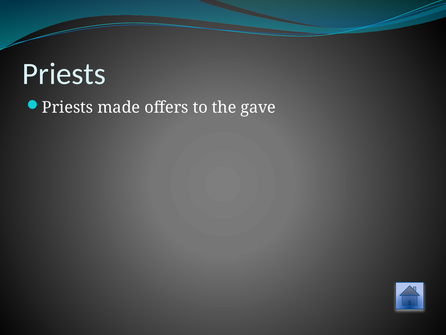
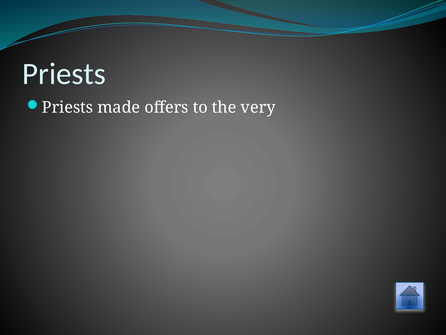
gave: gave -> very
